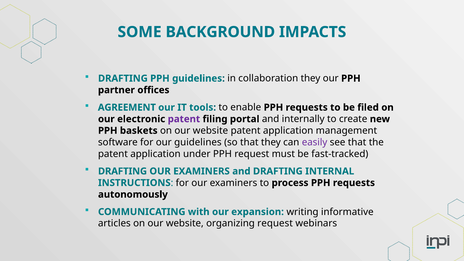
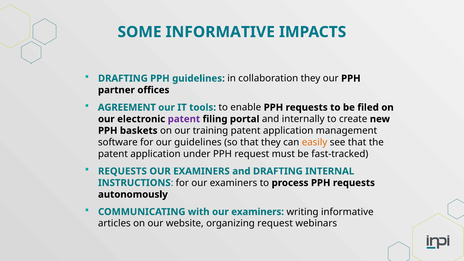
SOME BACKGROUND: BACKGROUND -> INFORMATIVE
baskets on our website: website -> training
easily colour: purple -> orange
DRAFTING at (123, 171): DRAFTING -> REQUESTS
with our expansion: expansion -> examiners
